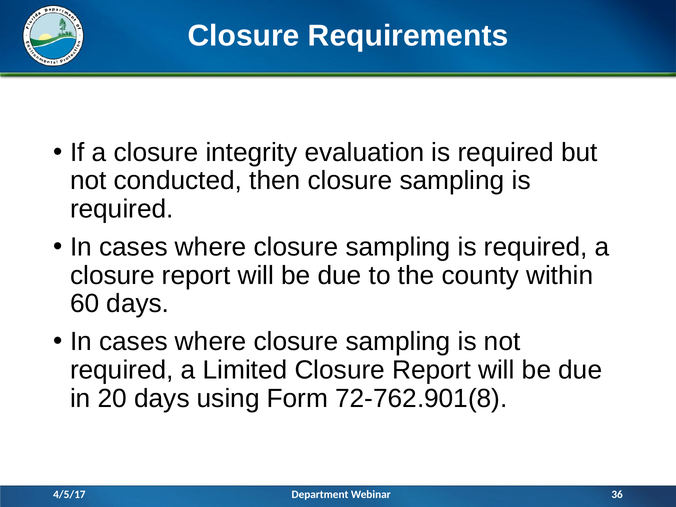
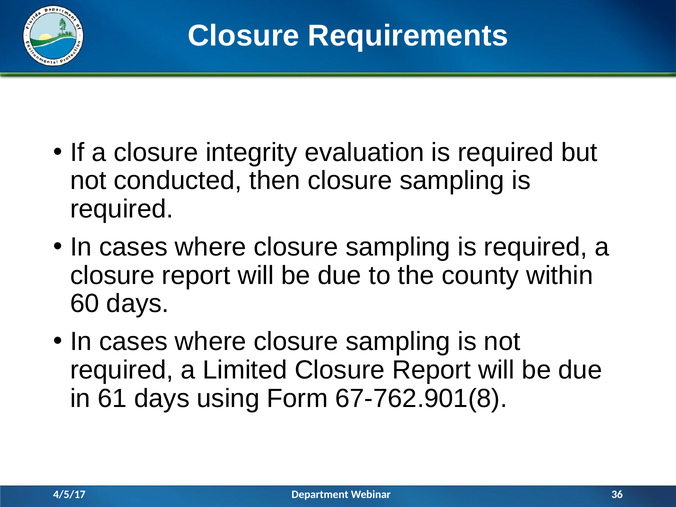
20: 20 -> 61
72-762.901(8: 72-762.901(8 -> 67-762.901(8
